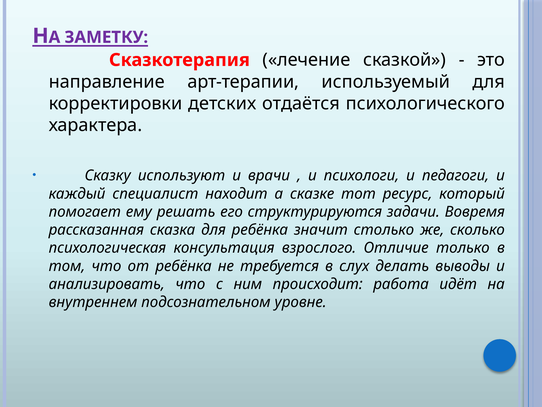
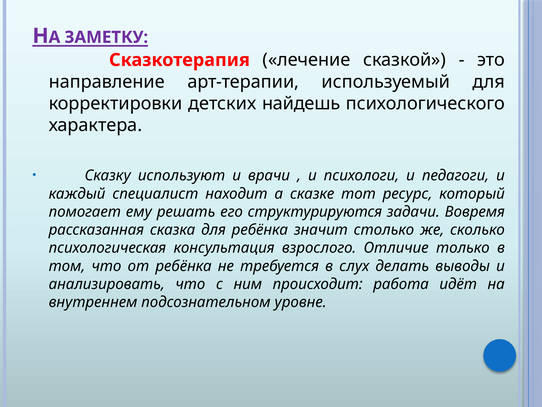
отдаётся: отдаётся -> найдешь
